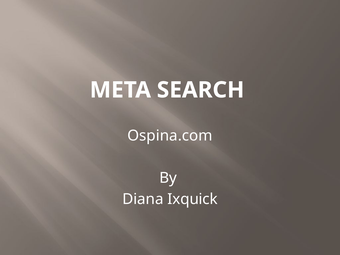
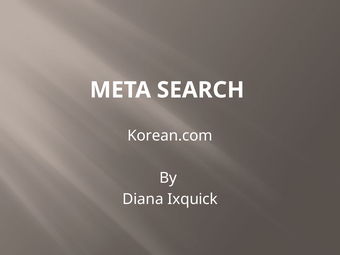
Ospina.com: Ospina.com -> Korean.com
